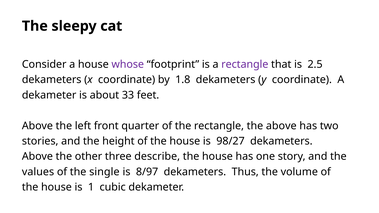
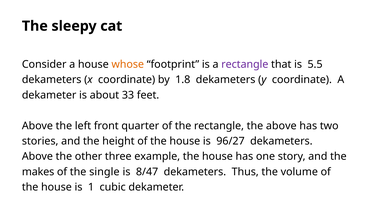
whose colour: purple -> orange
2.5: 2.5 -> 5.5
98/27: 98/27 -> 96/27
describe: describe -> example
values: values -> makes
8/97: 8/97 -> 8/47
